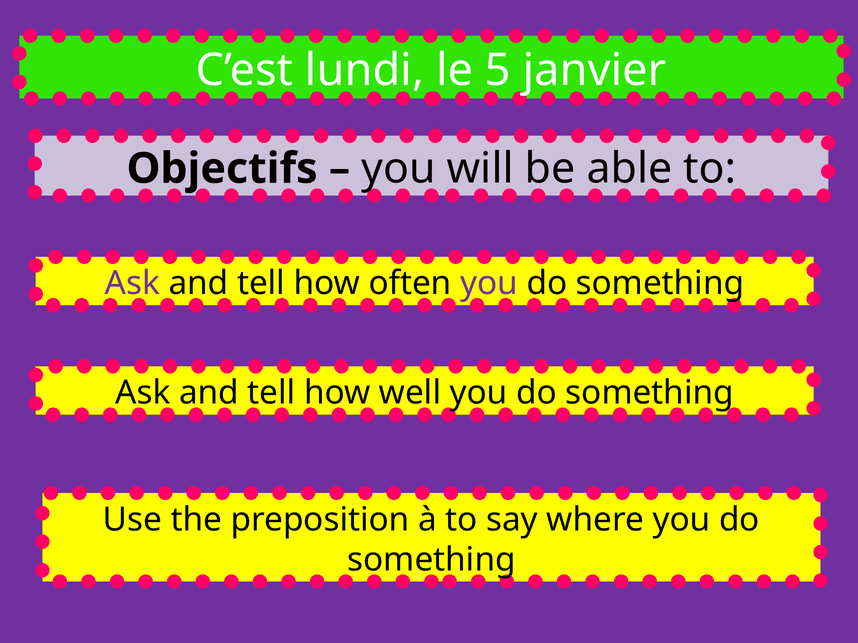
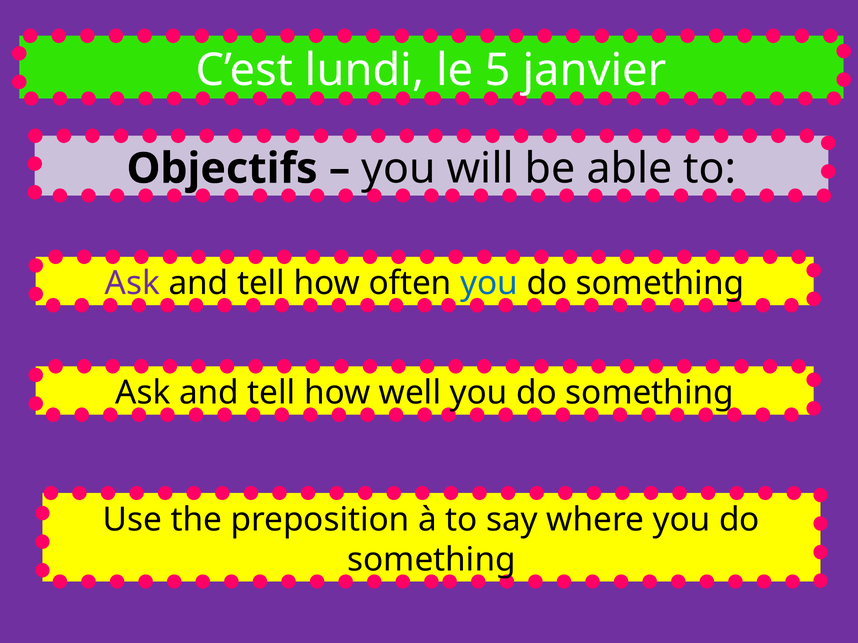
you at (489, 284) colour: purple -> blue
